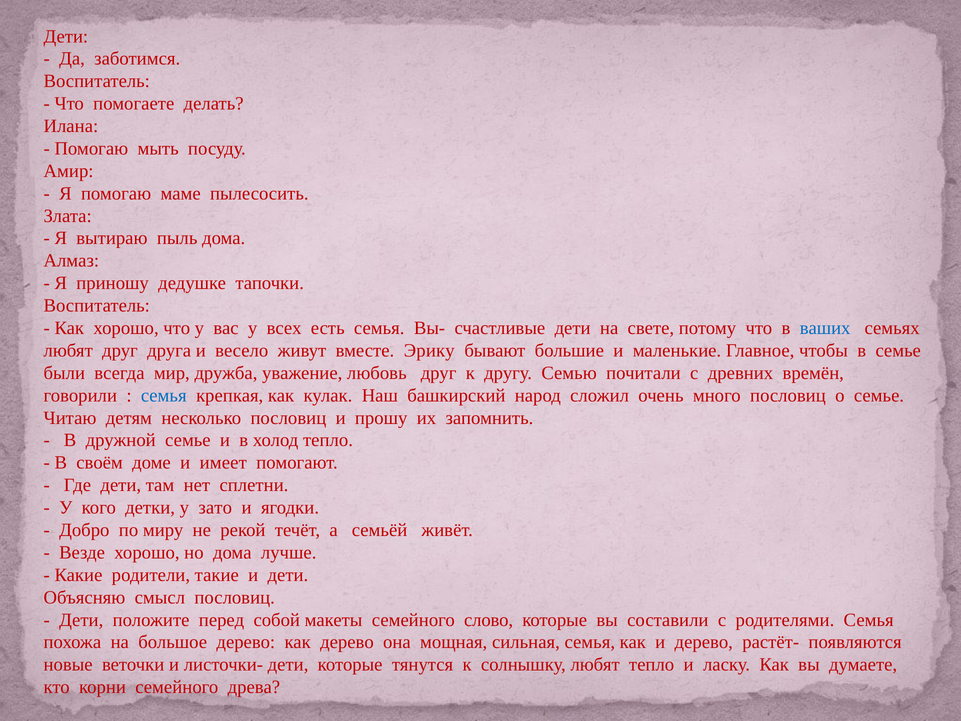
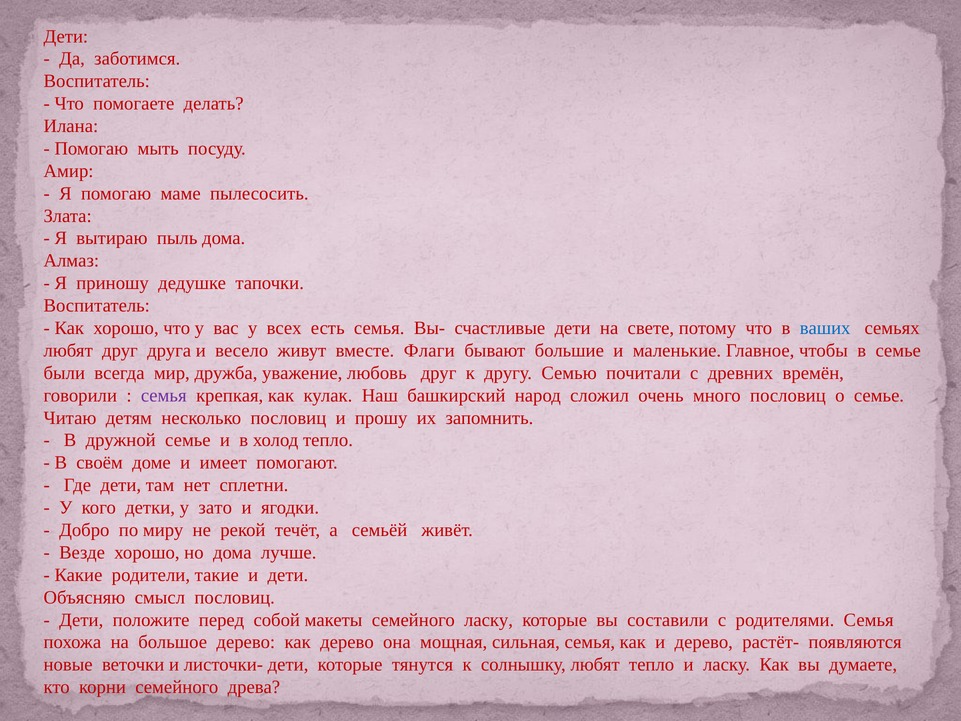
Эрику: Эрику -> Флаги
семья at (164, 395) colour: blue -> purple
семейного слово: слово -> ласку
